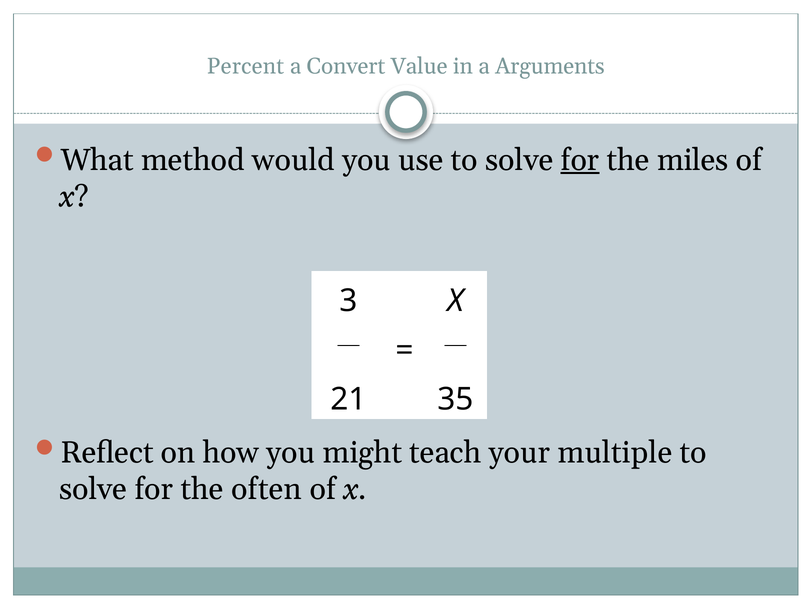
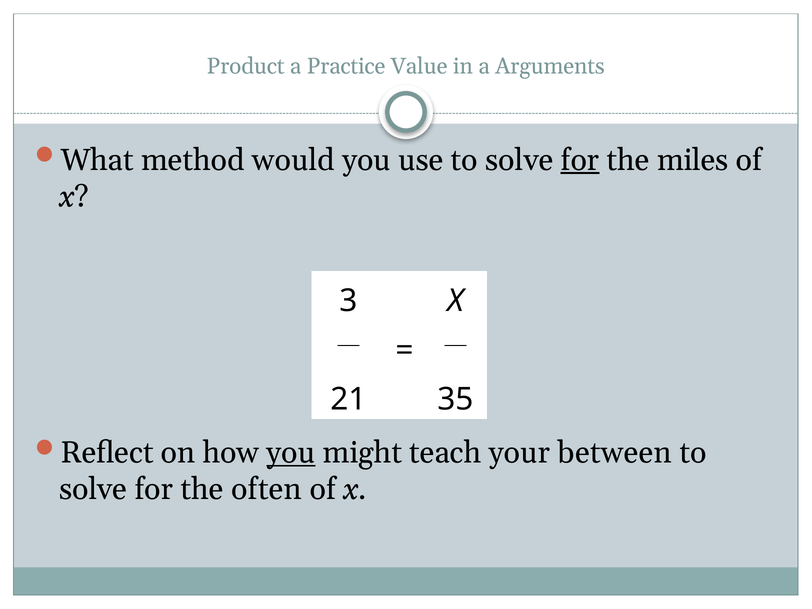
Percent: Percent -> Product
Convert: Convert -> Practice
you at (291, 453) underline: none -> present
multiple: multiple -> between
